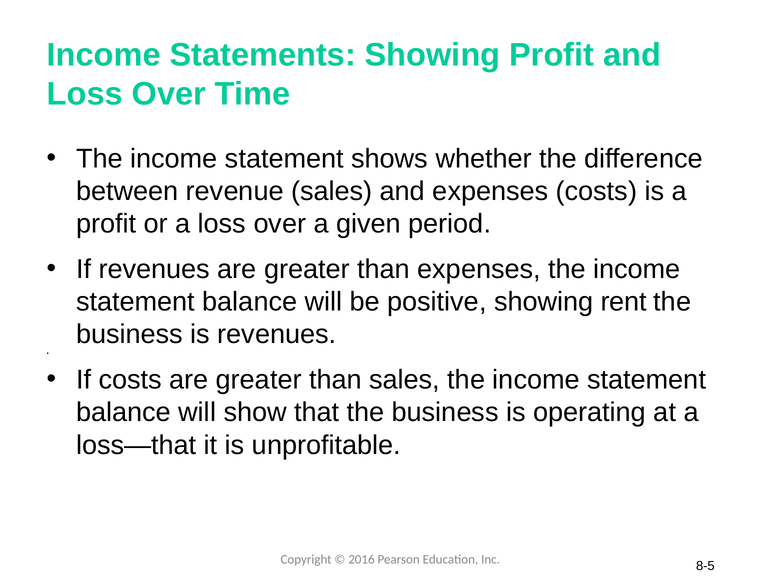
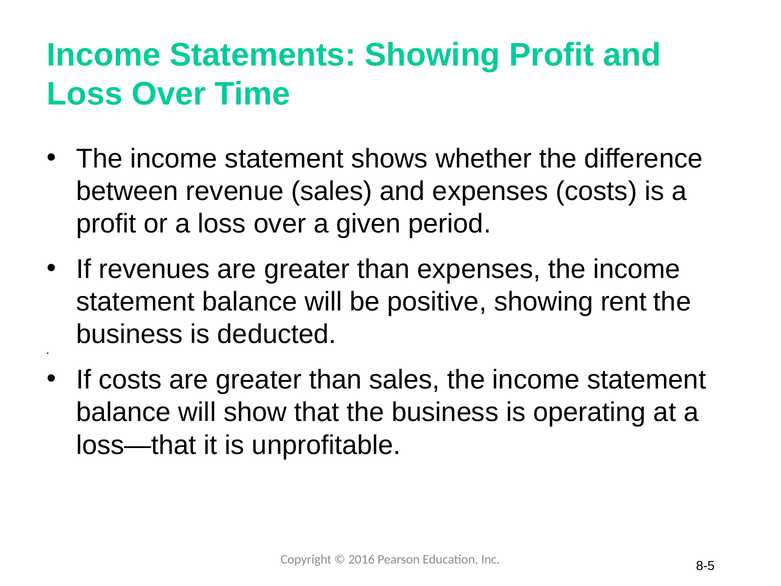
is revenues: revenues -> deducted
